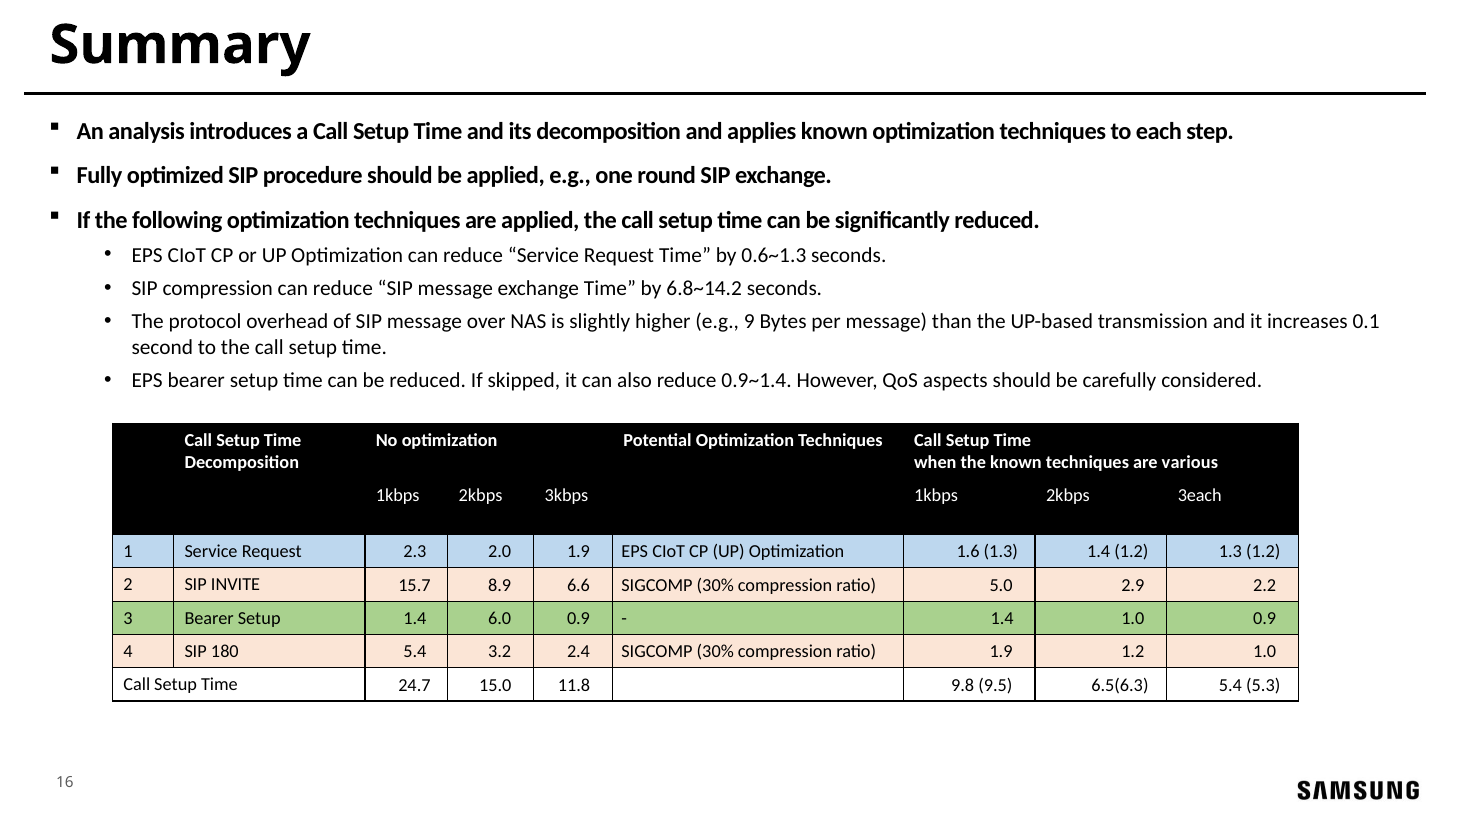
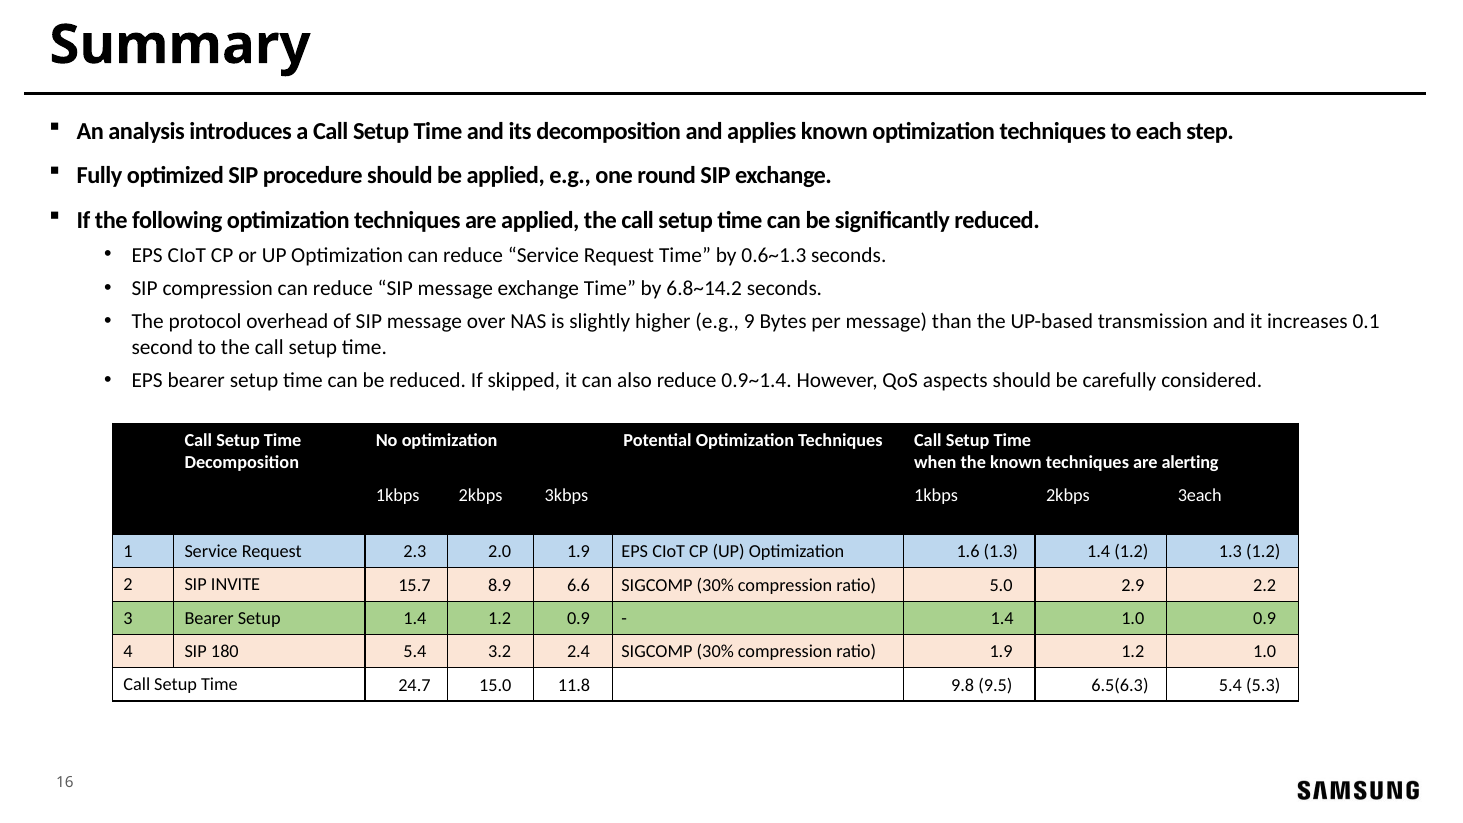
various: various -> alerting
Setup 1.4 6.0: 6.0 -> 1.2
